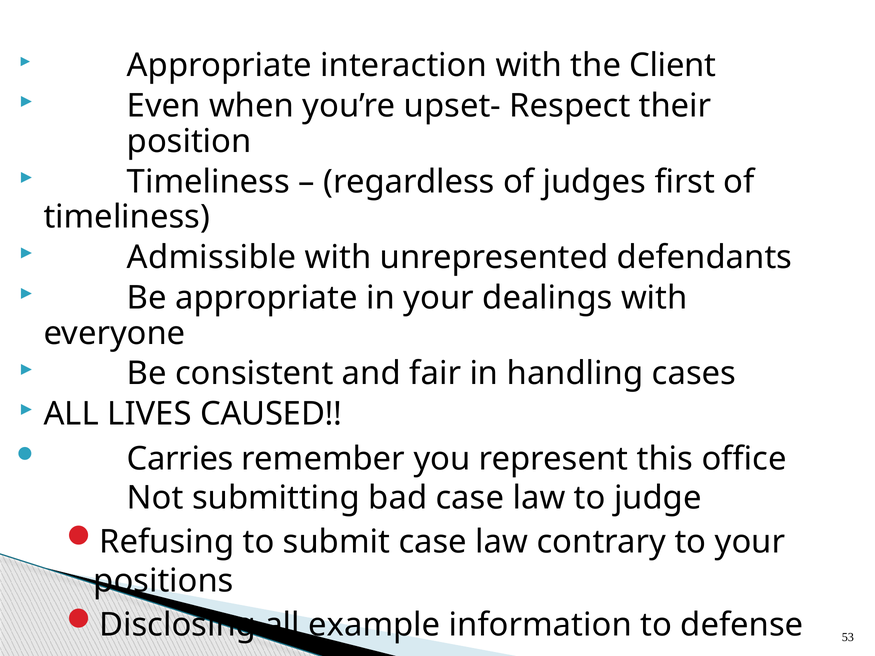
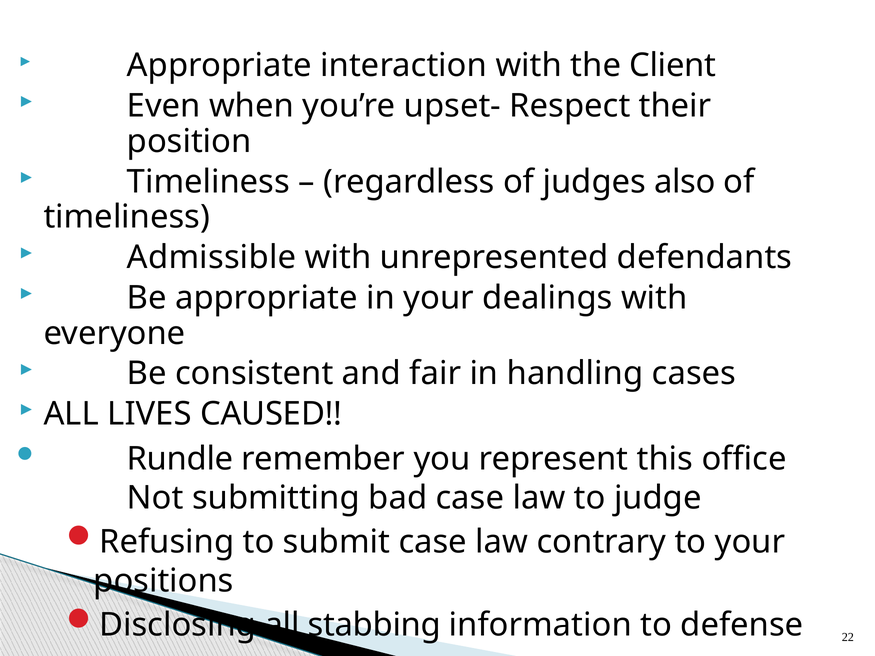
first: first -> also
Carries: Carries -> Rundle
example: example -> stabbing
53: 53 -> 22
